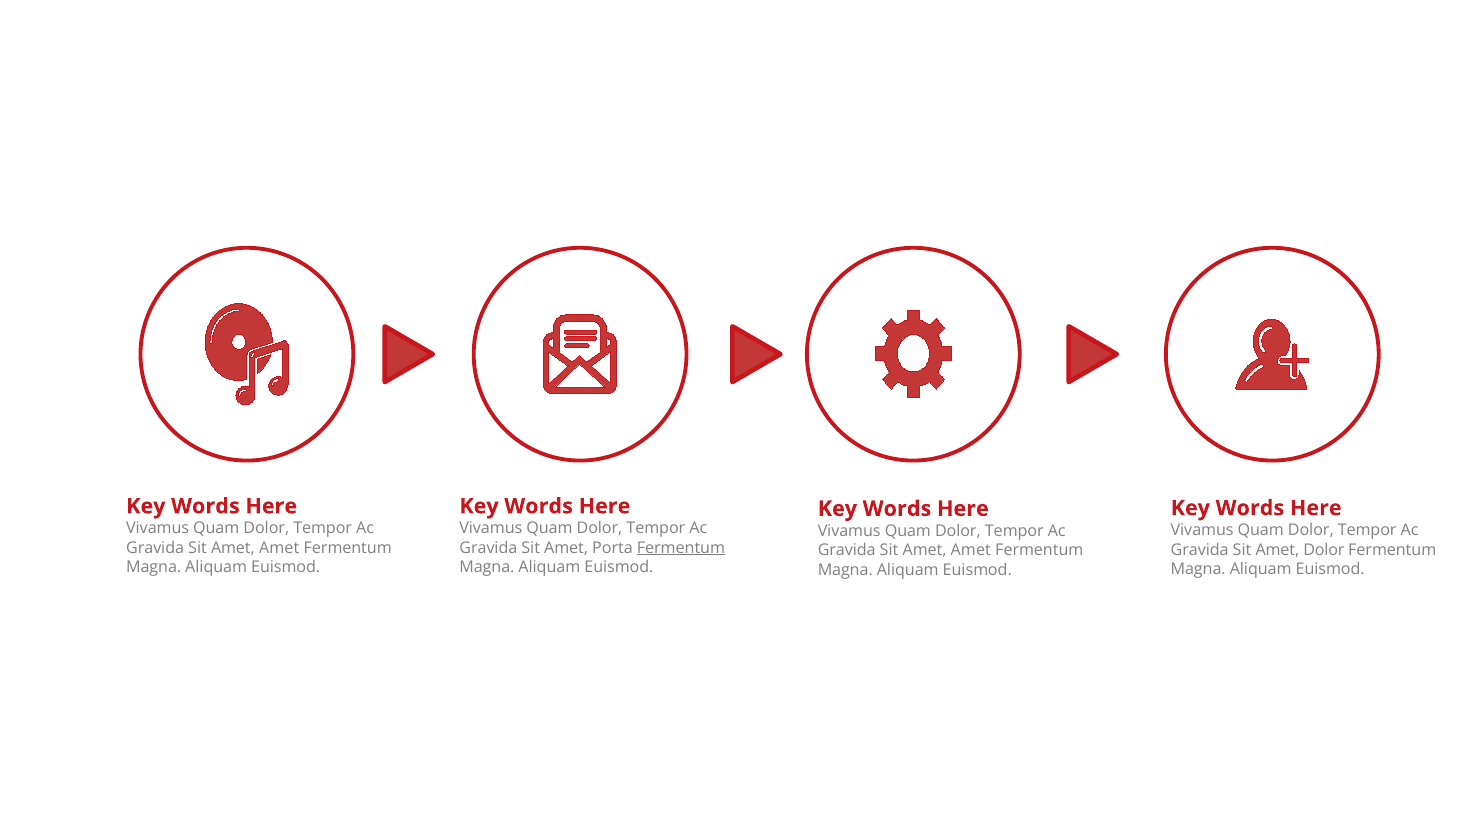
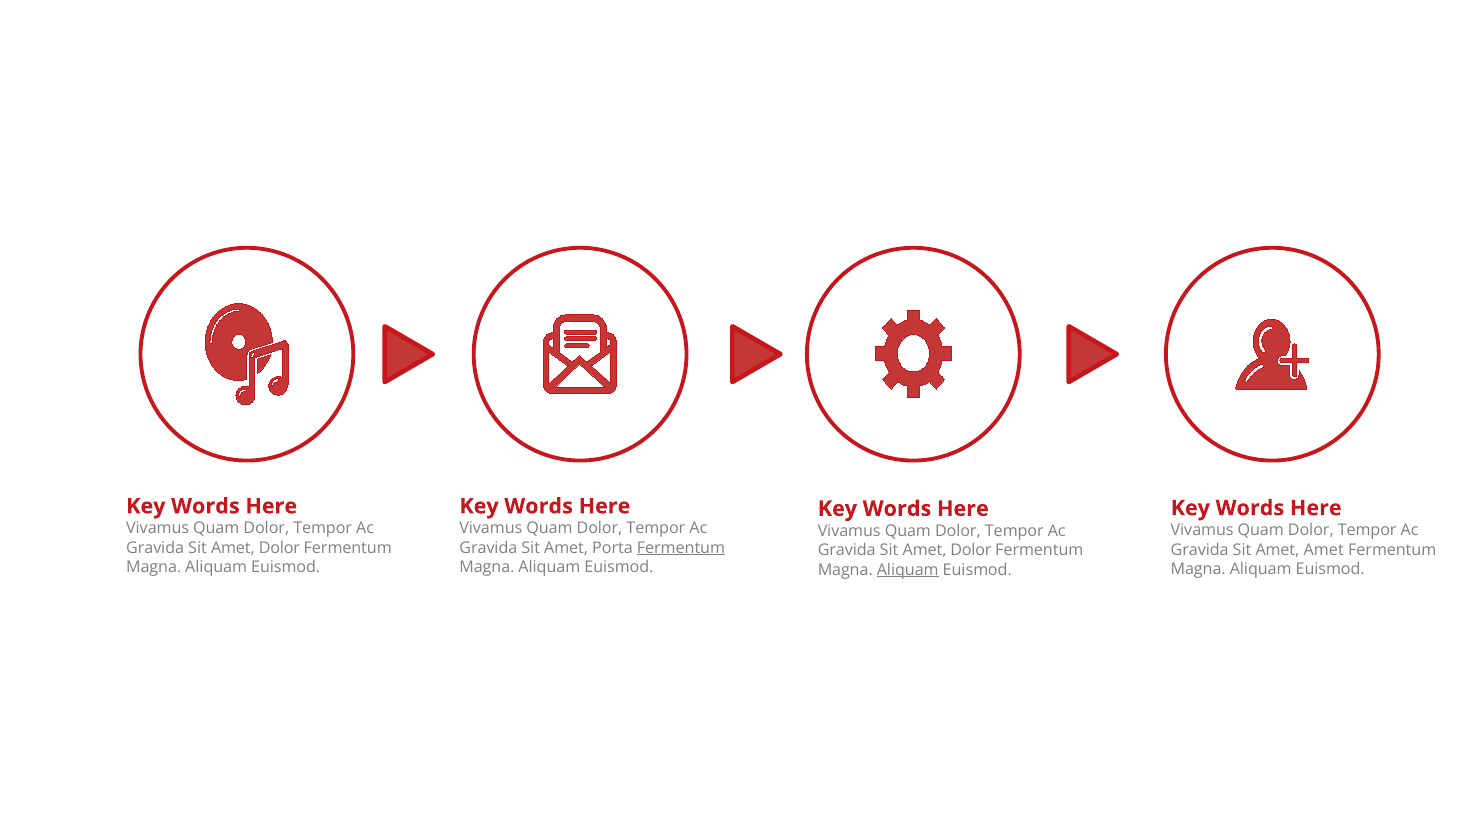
Amet at (279, 548): Amet -> Dolor
Amet Dolor: Dolor -> Amet
Amet at (971, 551): Amet -> Dolor
Aliquam at (908, 570) underline: none -> present
